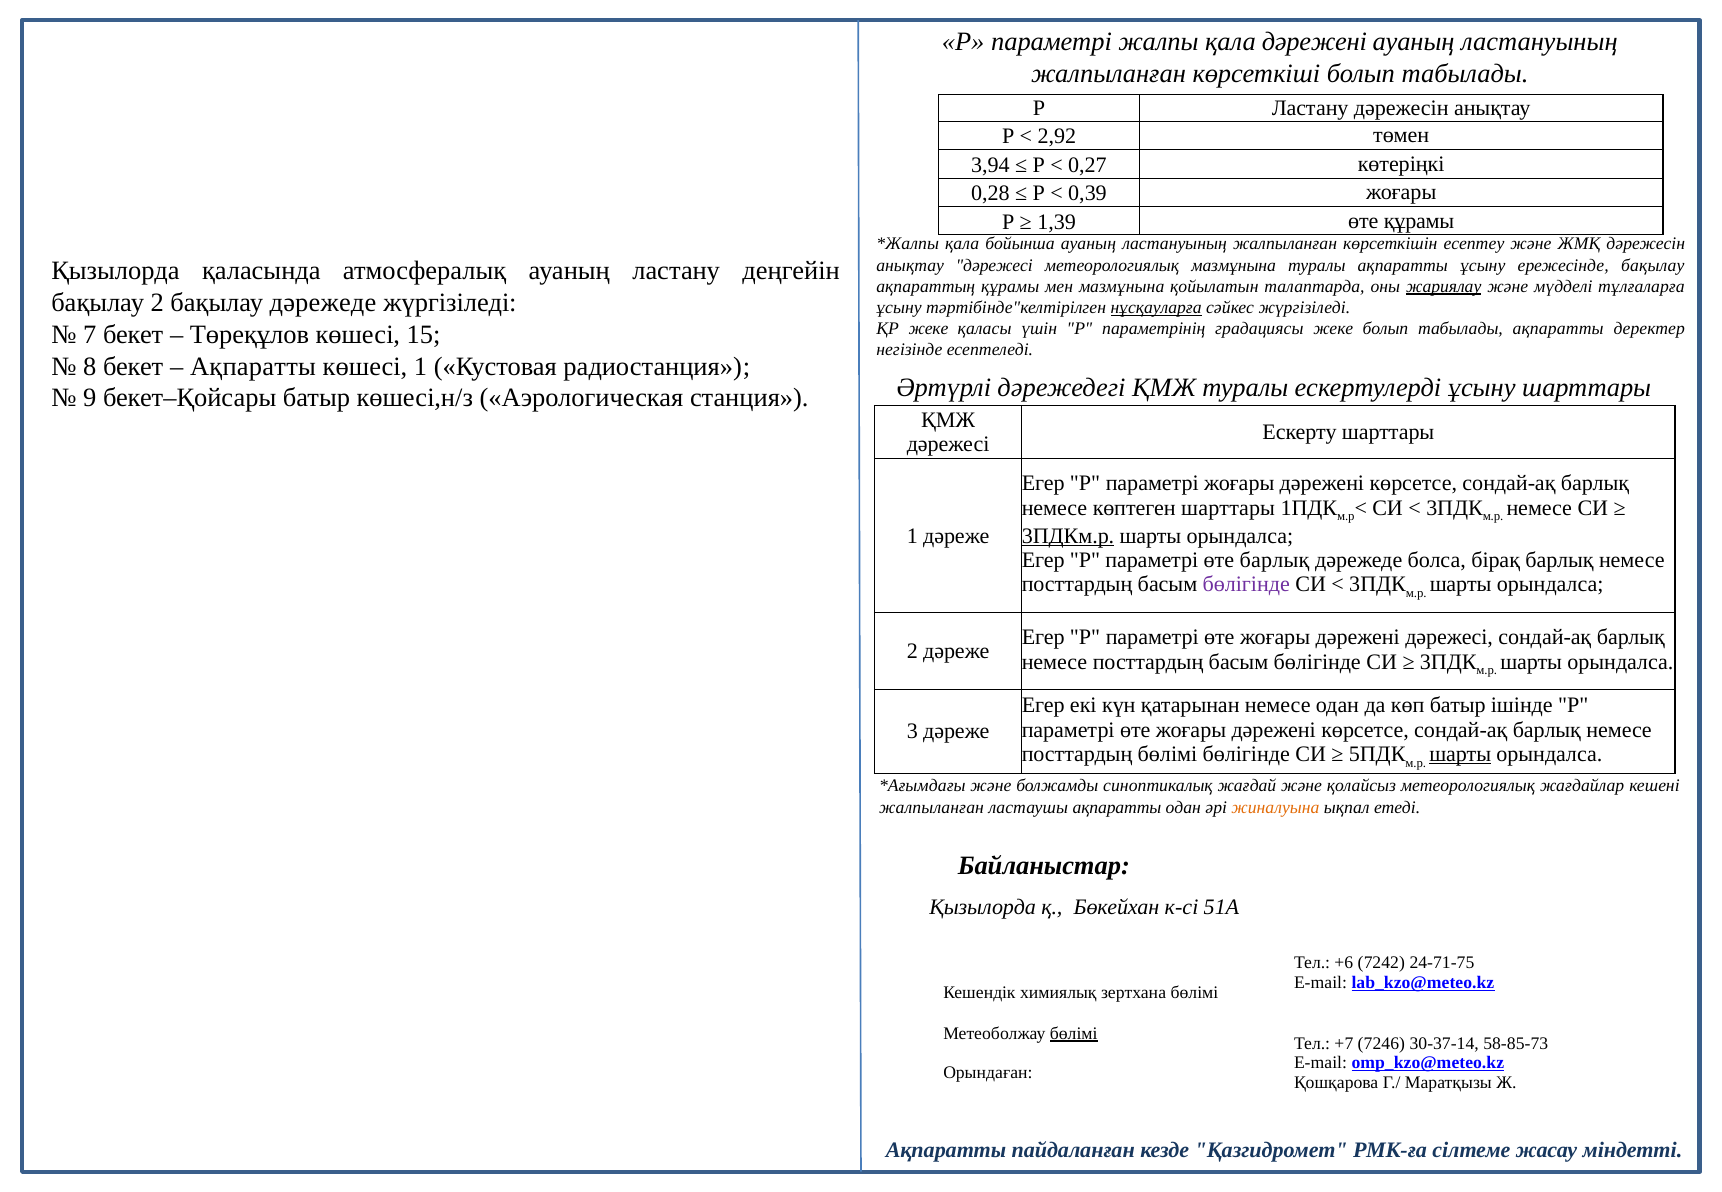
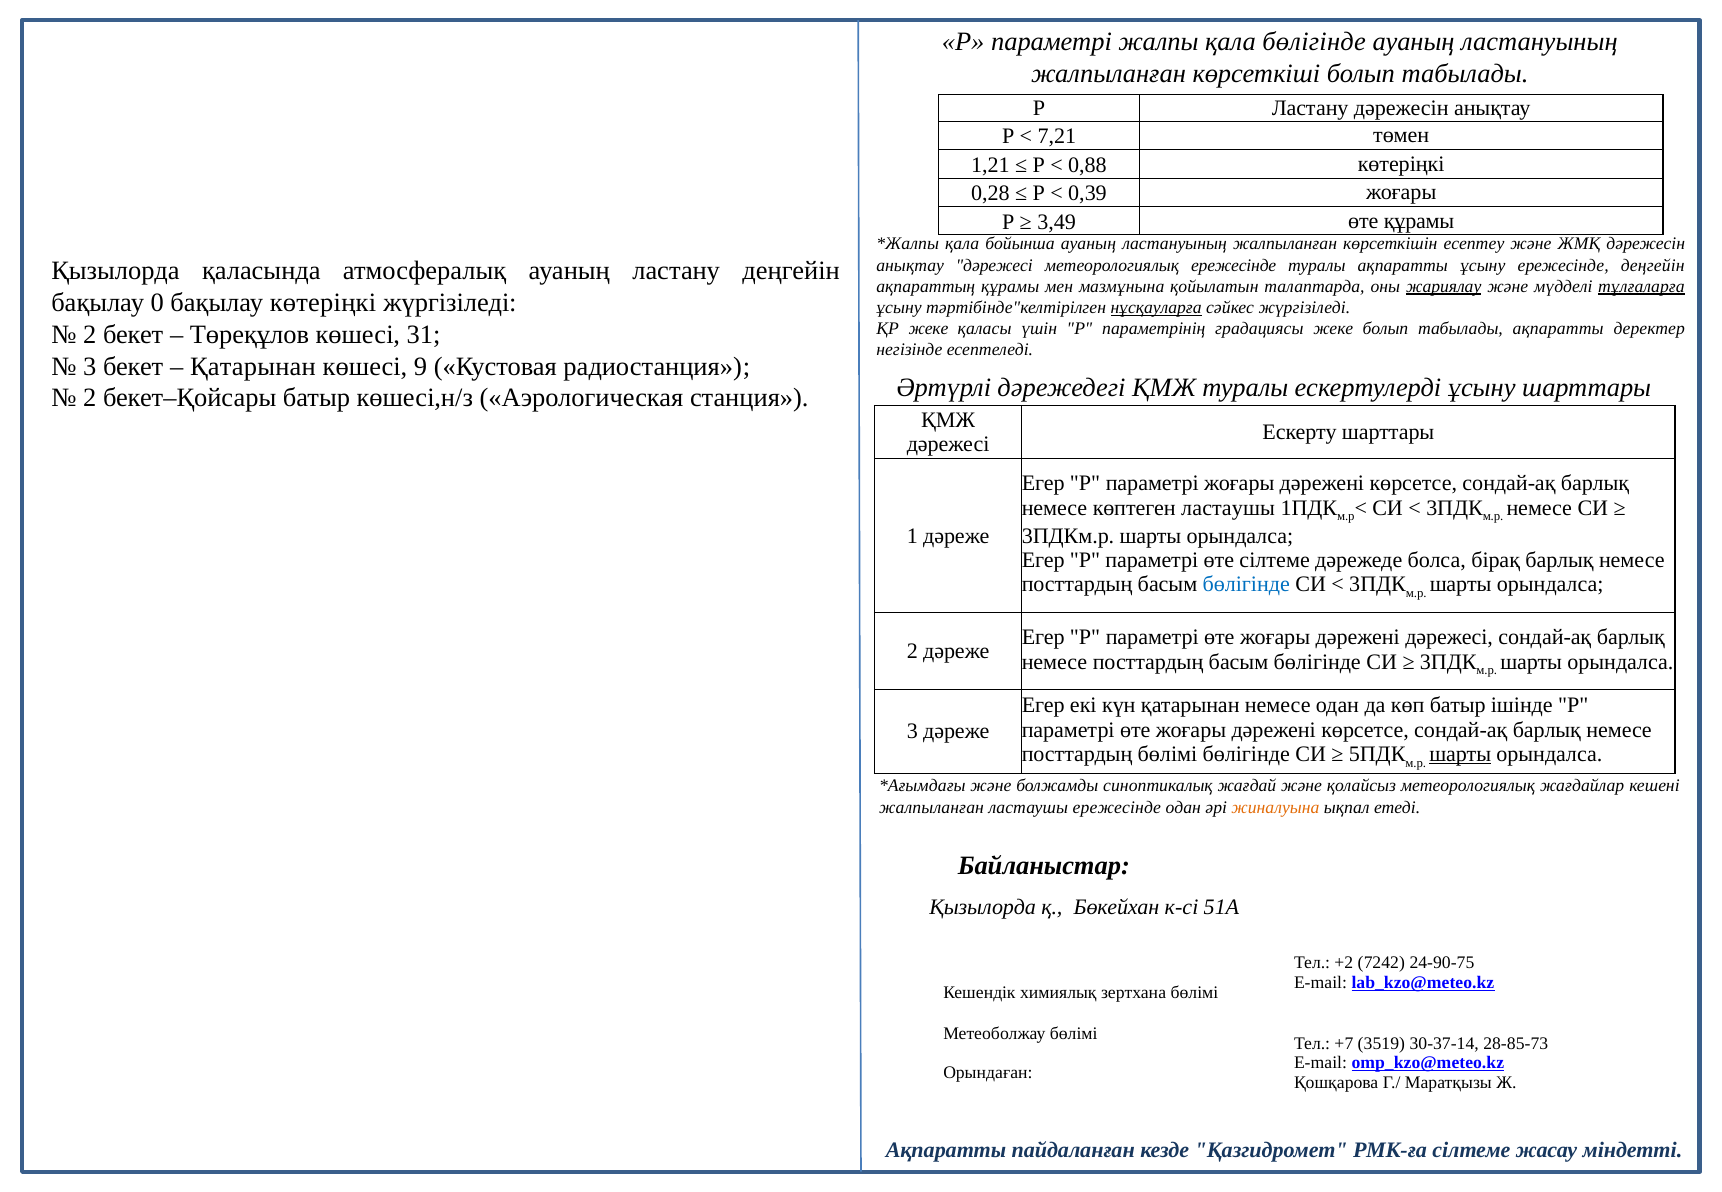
қала дәрежені: дәрежені -> бөлігінде
2,92: 2,92 -> 7,21
3,94: 3,94 -> 1,21
0,27: 0,27 -> 0,88
1,39: 1,39 -> 3,49
метеорологиялық мазмұнына: мазмұнына -> ережесінде
ережесінде бақылау: бақылау -> деңгейін
тұлғаларға underline: none -> present
бақылау 2: 2 -> 0
бақылау дәрежеде: дәрежеде -> көтеріңкі
7 at (90, 335): 7 -> 2
15: 15 -> 31
8 at (90, 366): 8 -> 3
Ақпаратты at (253, 366): Ақпаратты -> Қатарынан
көшесі 1: 1 -> 9
9 at (90, 398): 9 -> 2
көптеген шарттары: шарттары -> ластаушы
3ПДКм.р underline: present -> none
өте барлық: барлық -> сілтеме
бөлігінде at (1246, 584) colour: purple -> blue
ластаушы ақпаратты: ақпаратты -> ережесінде
+6: +6 -> +2
24-71-75: 24-71-75 -> 24-90-75
бөлімі at (1074, 1034) underline: present -> none
7246: 7246 -> 3519
58-85-73: 58-85-73 -> 28-85-73
